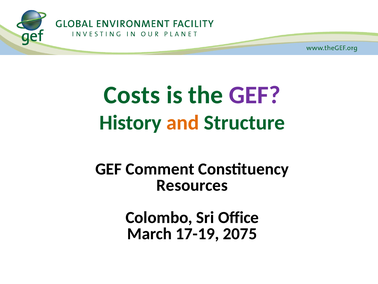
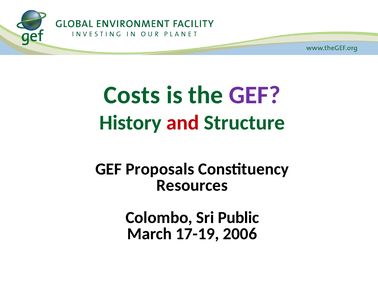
and colour: orange -> red
Comment: Comment -> Proposals
Office: Office -> Public
2075: 2075 -> 2006
